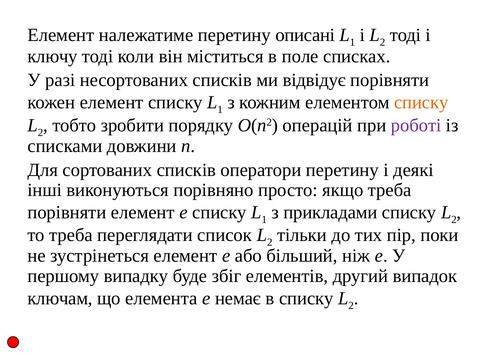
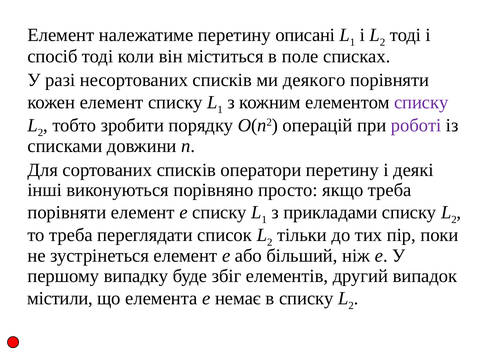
ключу: ключу -> спосіб
відвідує: відвідує -> деякого
списку at (421, 102) colour: orange -> purple
ключам: ключам -> містили
